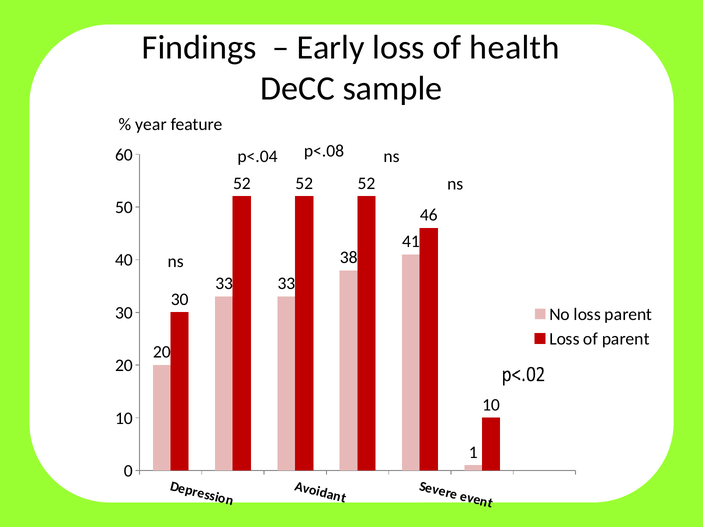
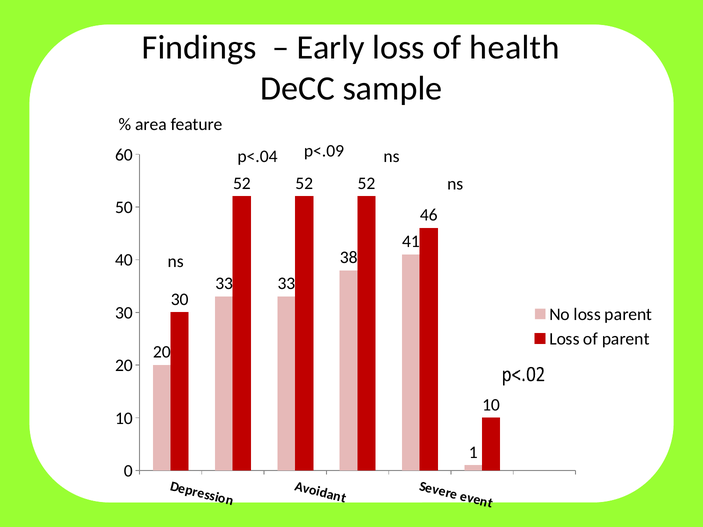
year: year -> area
p<.08: p<.08 -> p<.09
